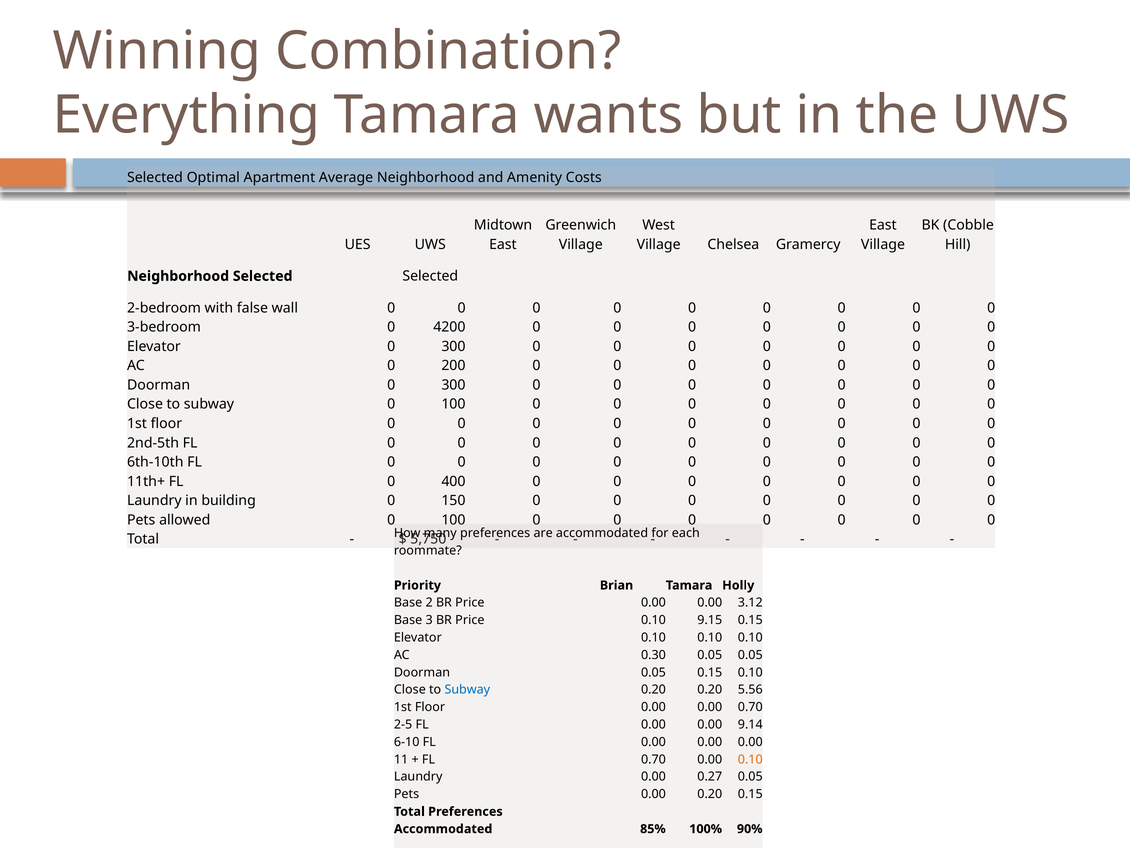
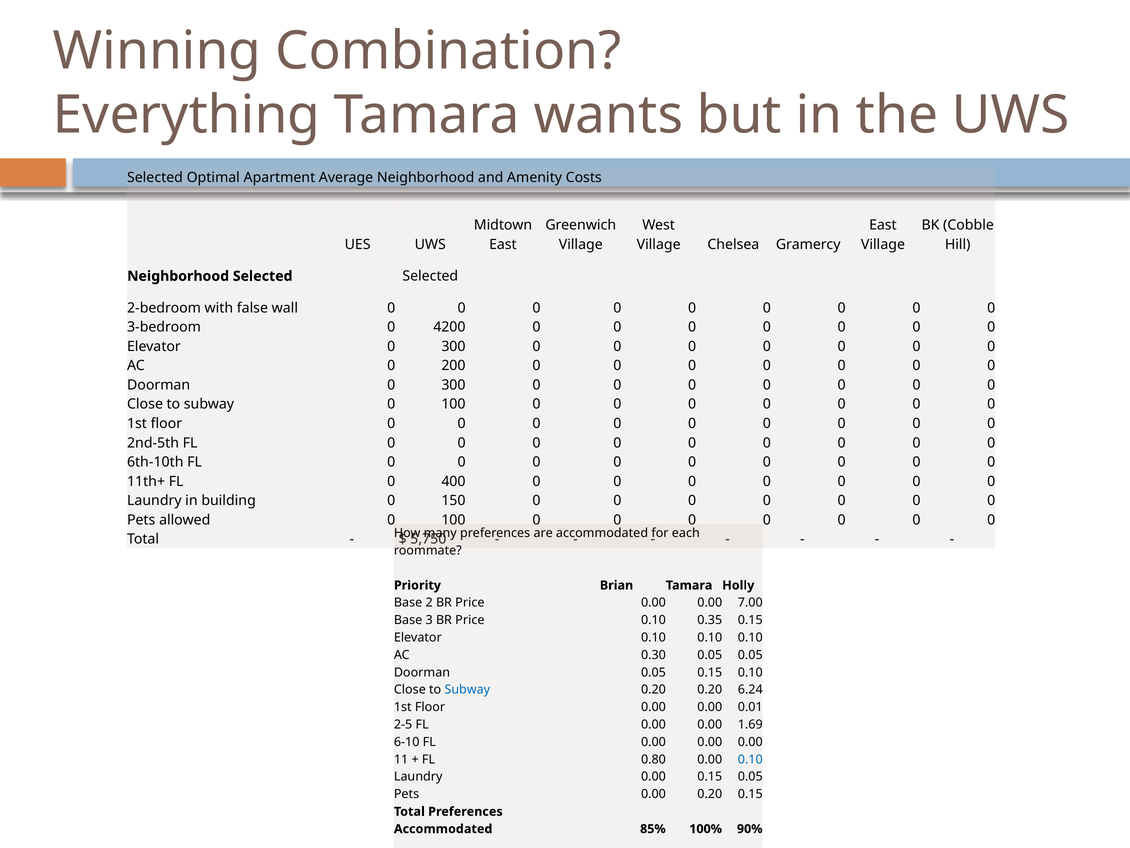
3.12: 3.12 -> 7.00
9.15: 9.15 -> 0.35
5.56: 5.56 -> 6.24
0.00 0.70: 0.70 -> 0.01
9.14: 9.14 -> 1.69
FL 0.70: 0.70 -> 0.80
0.10 at (750, 759) colour: orange -> blue
0.00 0.27: 0.27 -> 0.15
